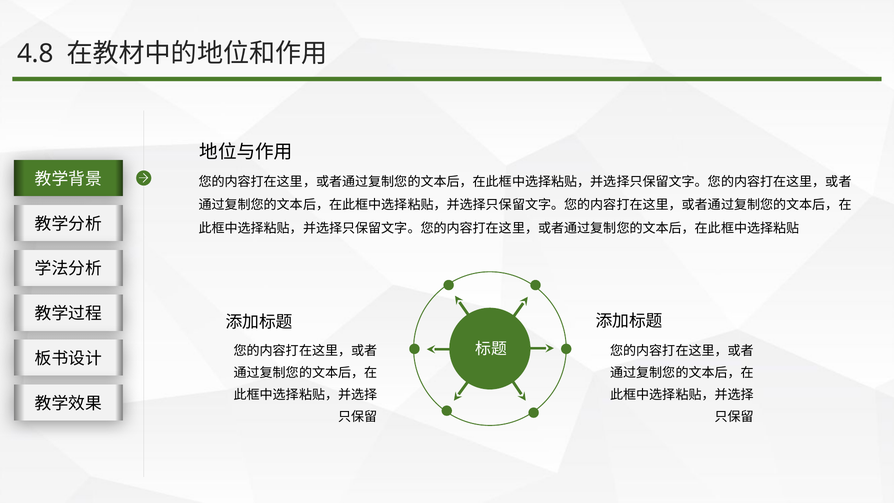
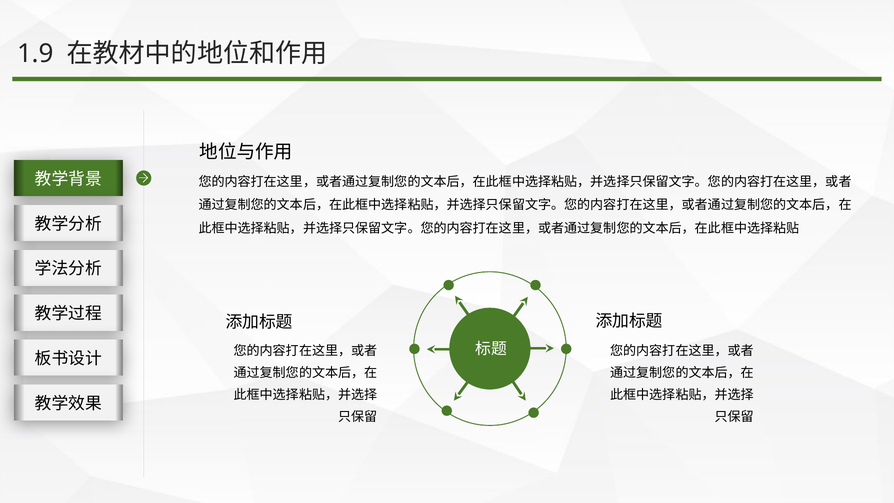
4.8: 4.8 -> 1.9
